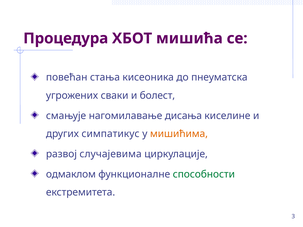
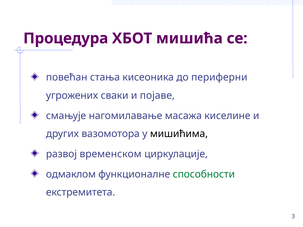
пнеуматска: пнеуматска -> периферни
болест: болест -> појаве
дисања: дисања -> масажа
симпатикус: симпатикус -> вазомотора
мишићима colour: orange -> black
случајевима: случајевима -> временском
